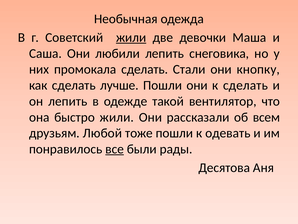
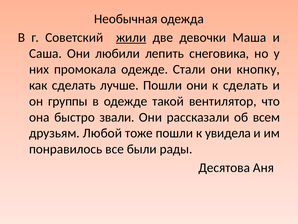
промокала сделать: сделать -> одежде
он лепить: лепить -> группы
быстро жили: жили -> звали
одевать: одевать -> увидела
все underline: present -> none
